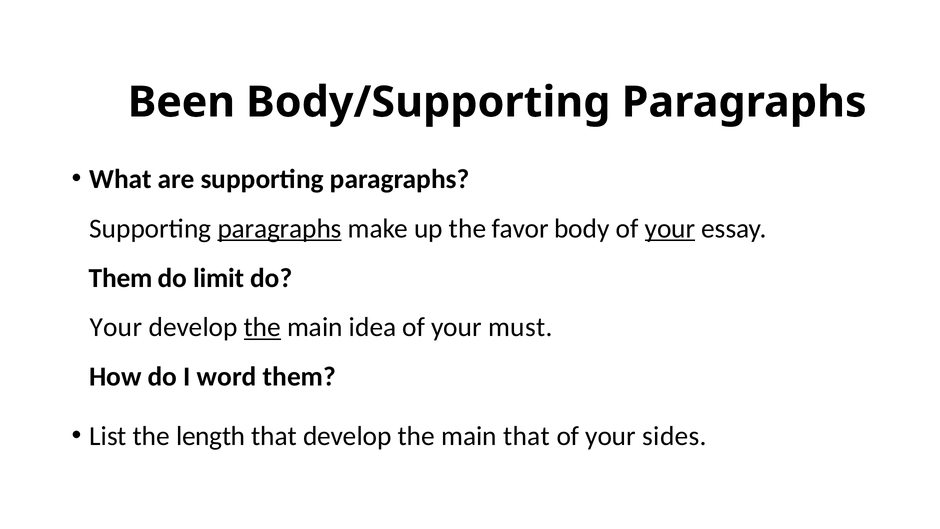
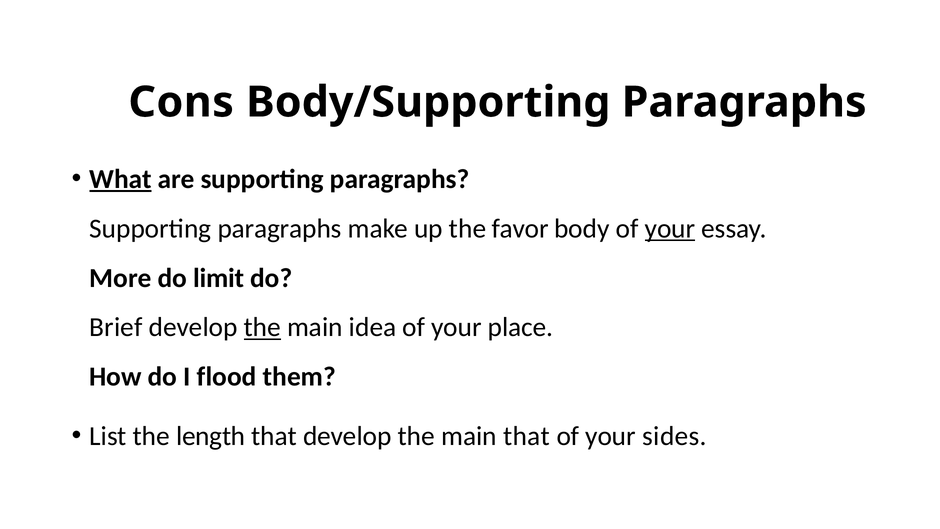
Been: Been -> Cons
What underline: none -> present
paragraphs at (280, 228) underline: present -> none
Them at (121, 278): Them -> More
Your at (116, 327): Your -> Brief
must: must -> place
word: word -> flood
